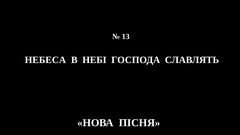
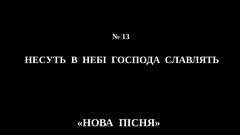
НЕБЕСА: НЕБЕСА -> НЕСУТЬ
